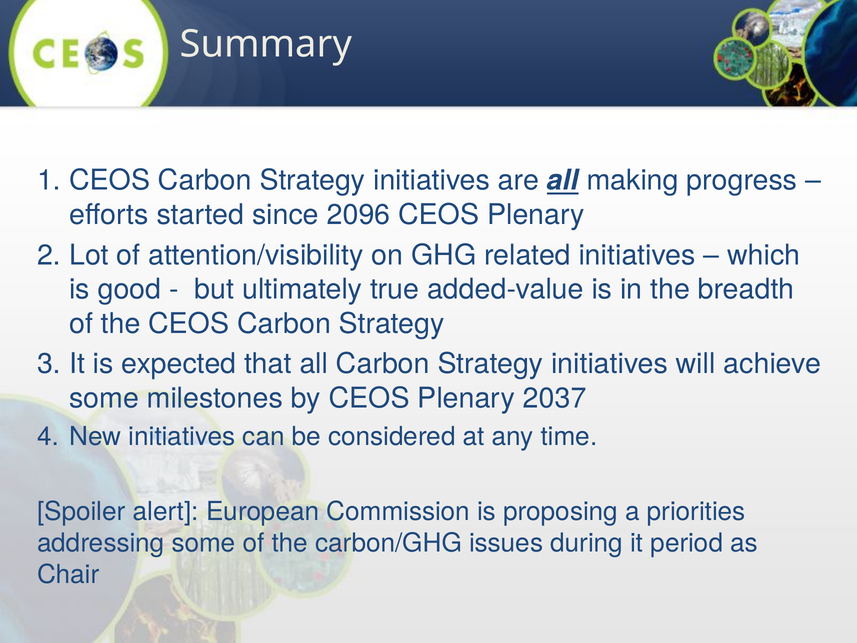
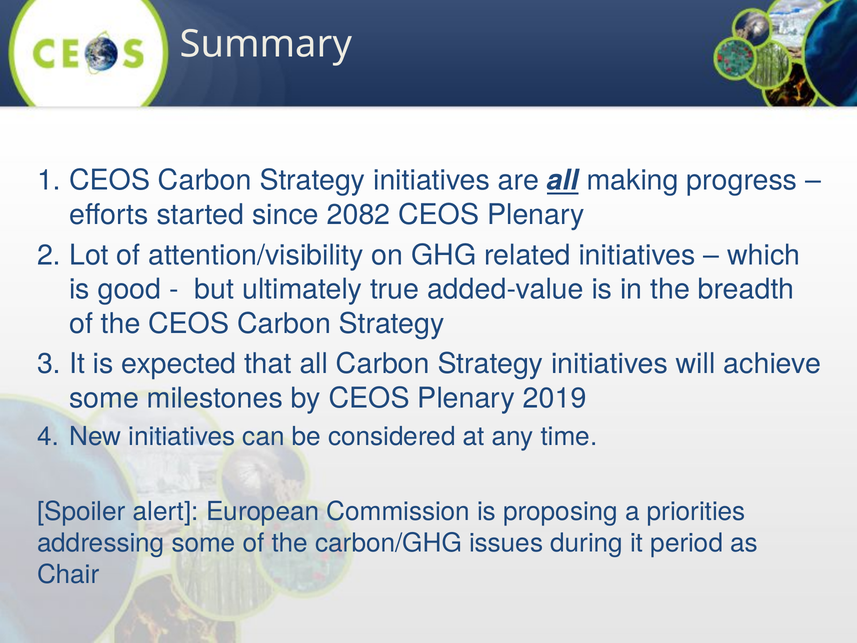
2096: 2096 -> 2082
2037: 2037 -> 2019
